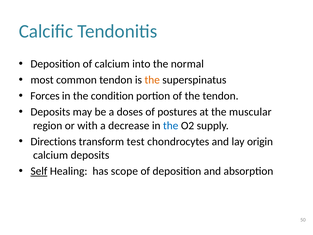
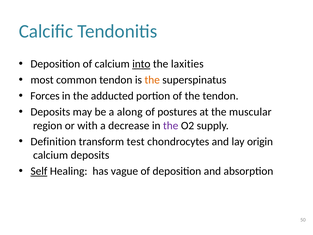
into underline: none -> present
normal: normal -> laxities
condition: condition -> adducted
doses: doses -> along
the at (171, 125) colour: blue -> purple
Directions: Directions -> Definition
scope: scope -> vague
